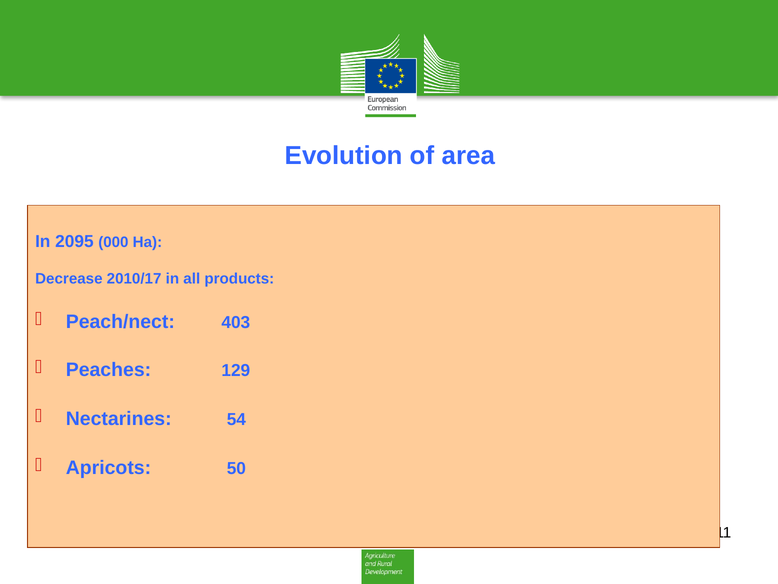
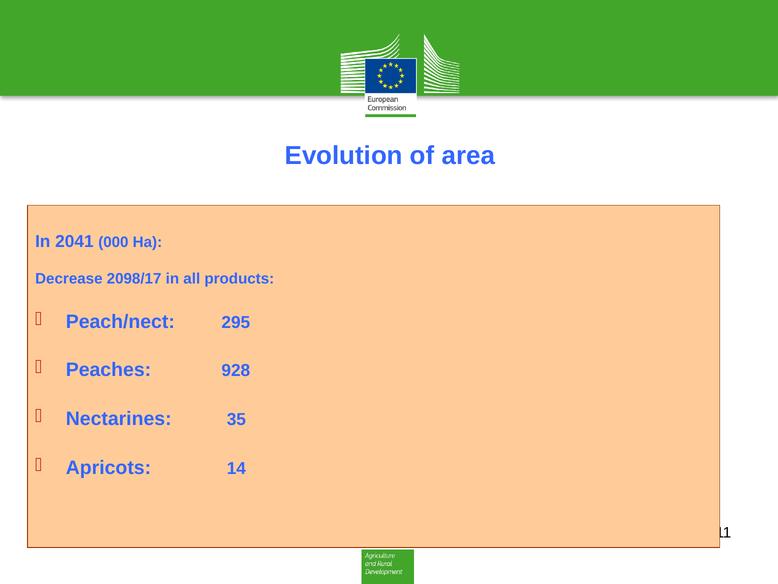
2095: 2095 -> 2041
2010/17: 2010/17 -> 2098/17
403: 403 -> 295
129: 129 -> 928
54: 54 -> 35
50: 50 -> 14
